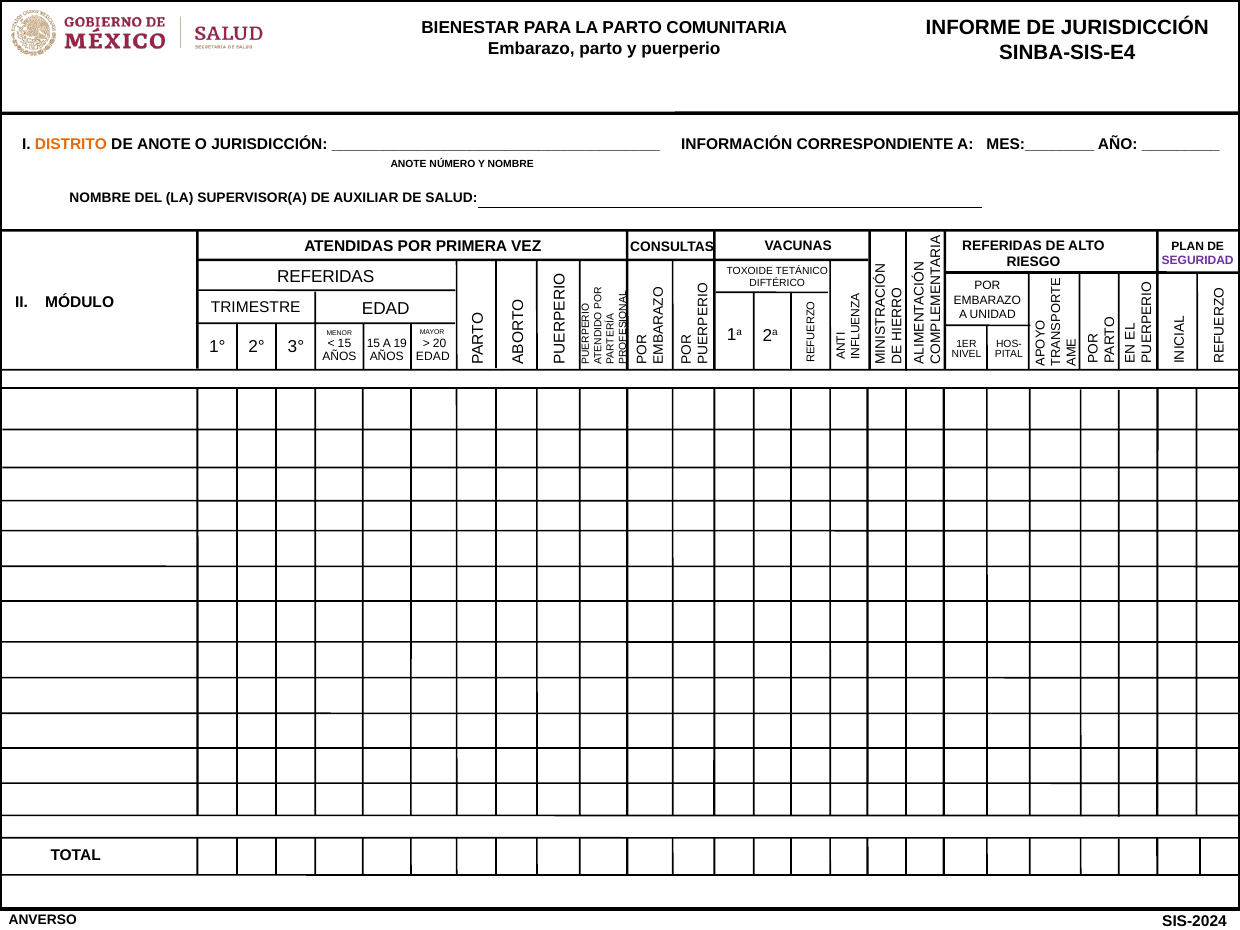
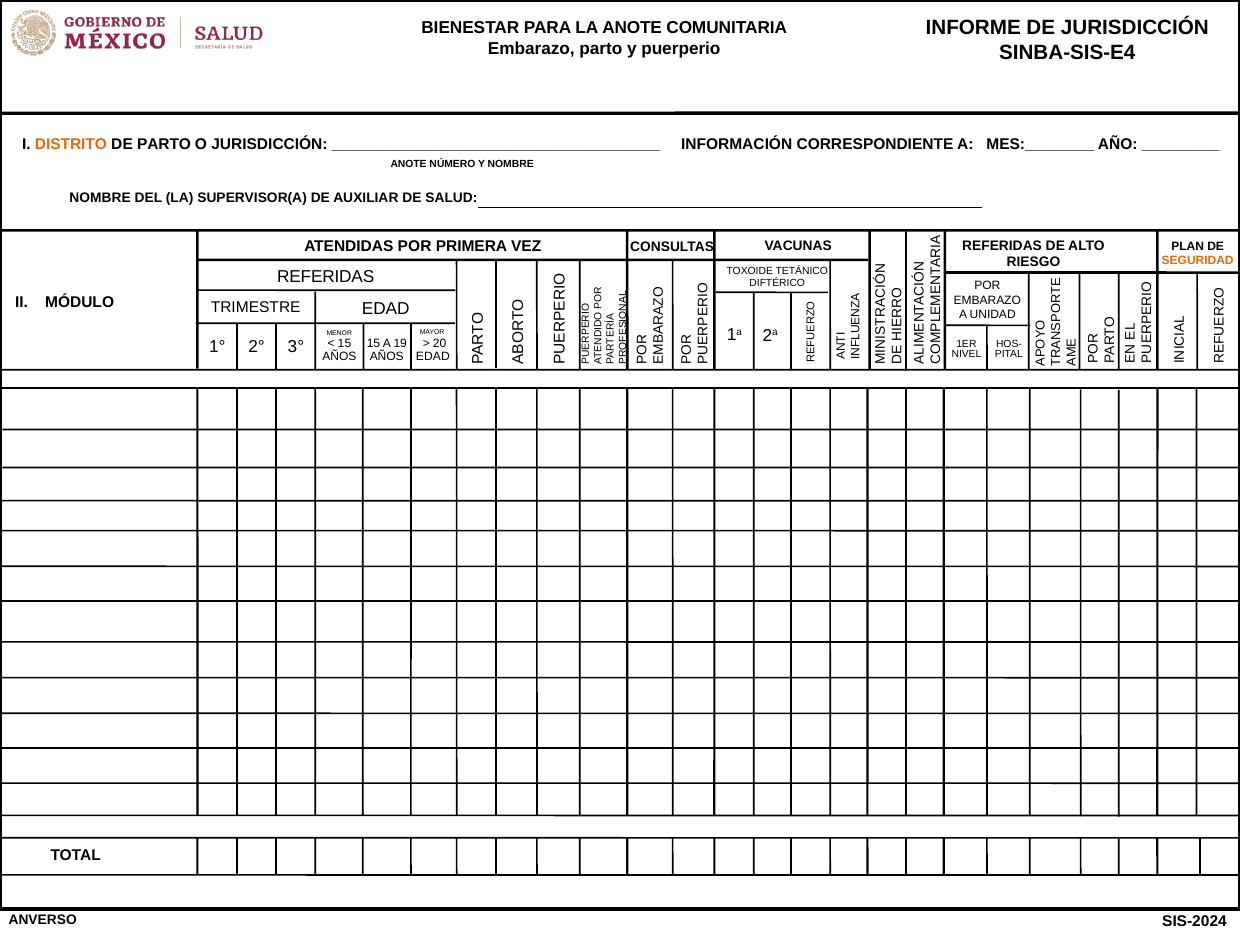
LA PARTO: PARTO -> ANOTE
DE ANOTE: ANOTE -> PARTO
SEGURIDAD colour: purple -> orange
